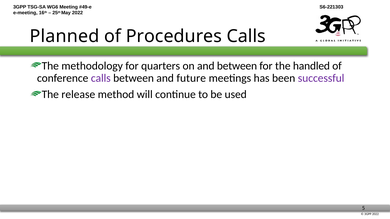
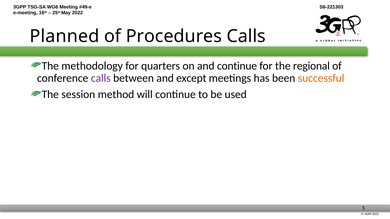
and between: between -> continue
handled: handled -> regional
future: future -> except
successful colour: purple -> orange
release: release -> session
